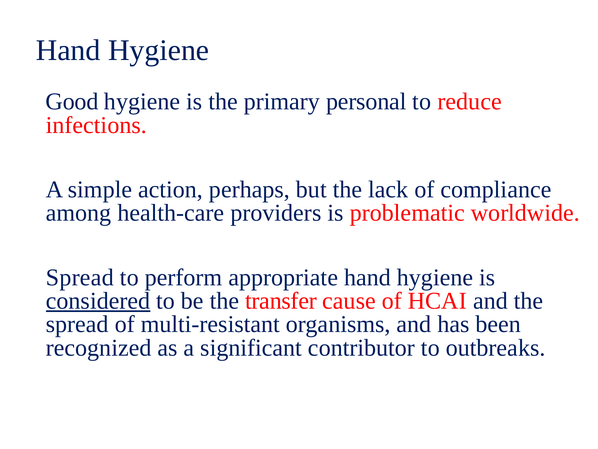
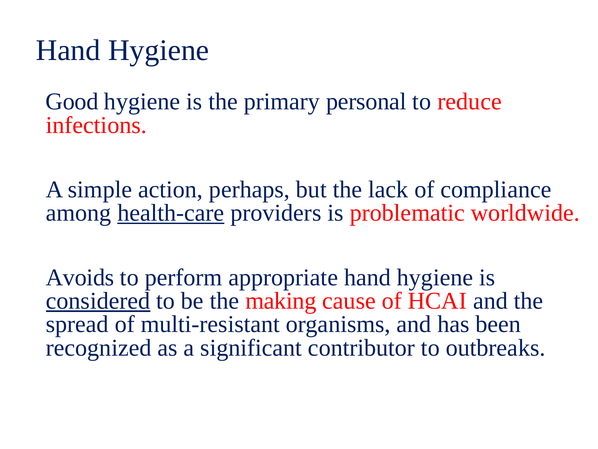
health-care underline: none -> present
Spread at (80, 277): Spread -> Avoids
transfer: transfer -> making
